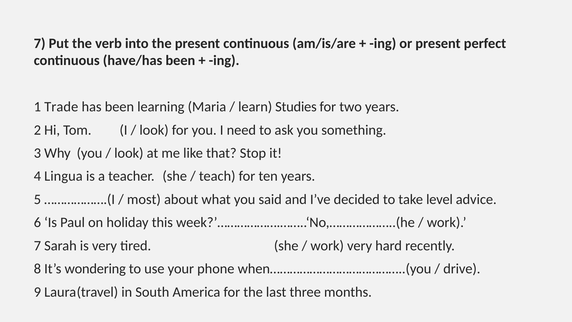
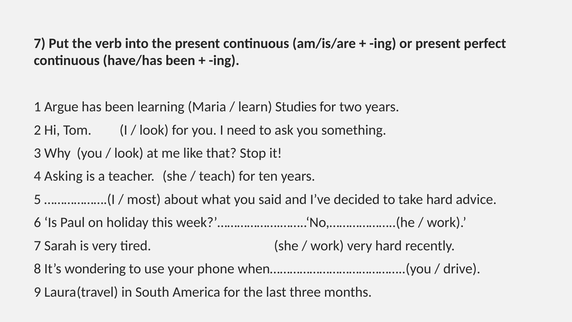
Trade: Trade -> Argue
Lingua: Lingua -> Asking
take level: level -> hard
